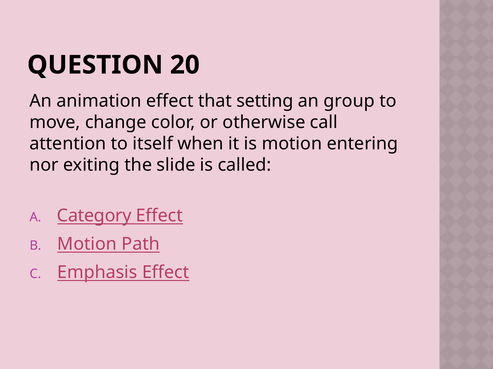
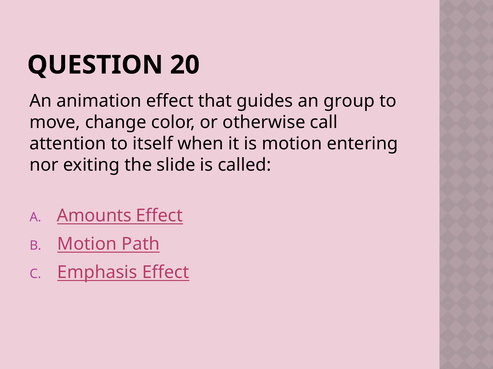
setting: setting -> guides
Category: Category -> Amounts
